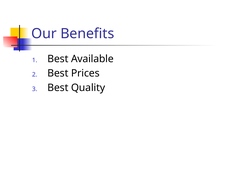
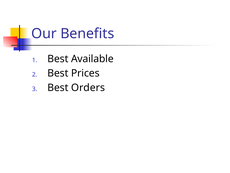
Quality: Quality -> Orders
